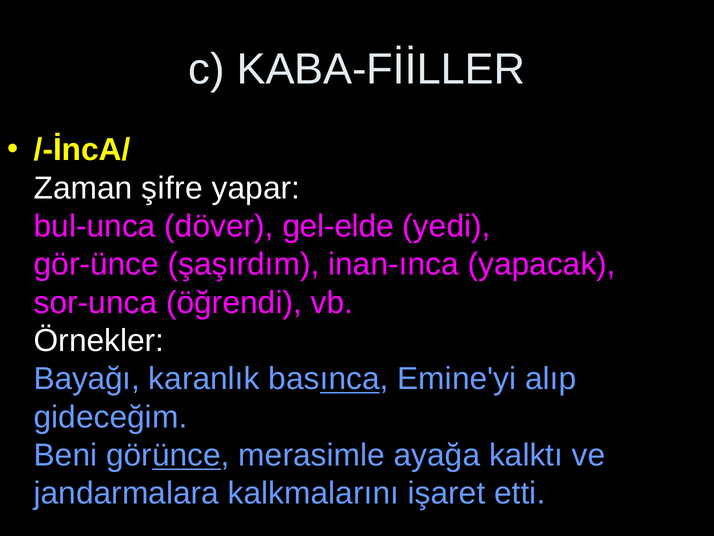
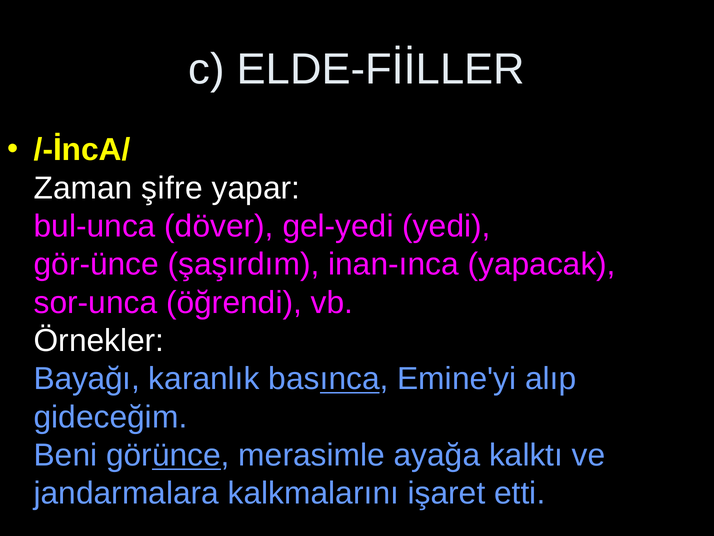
KABA-FİİLLER: KABA-FİİLLER -> ELDE-FİİLLER
gel-elde: gel-elde -> gel-yedi
